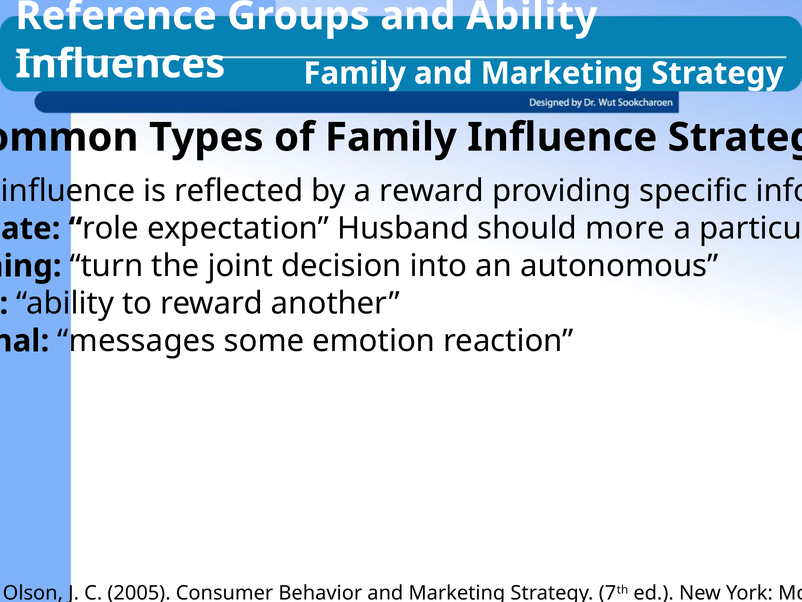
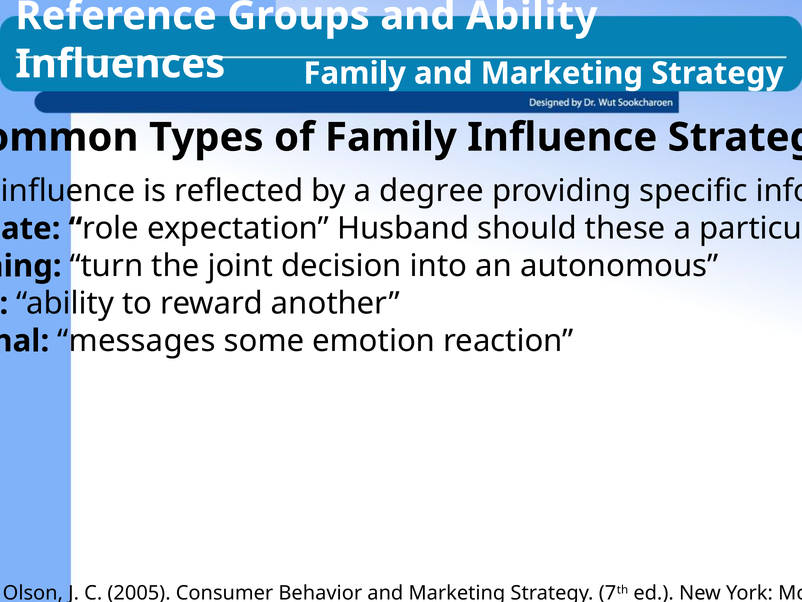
a reward: reward -> degree
more: more -> these
